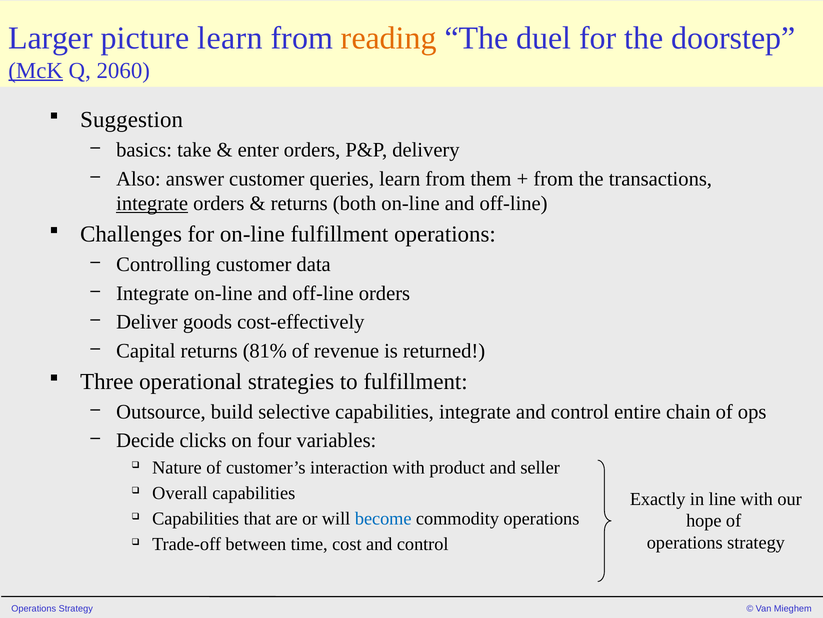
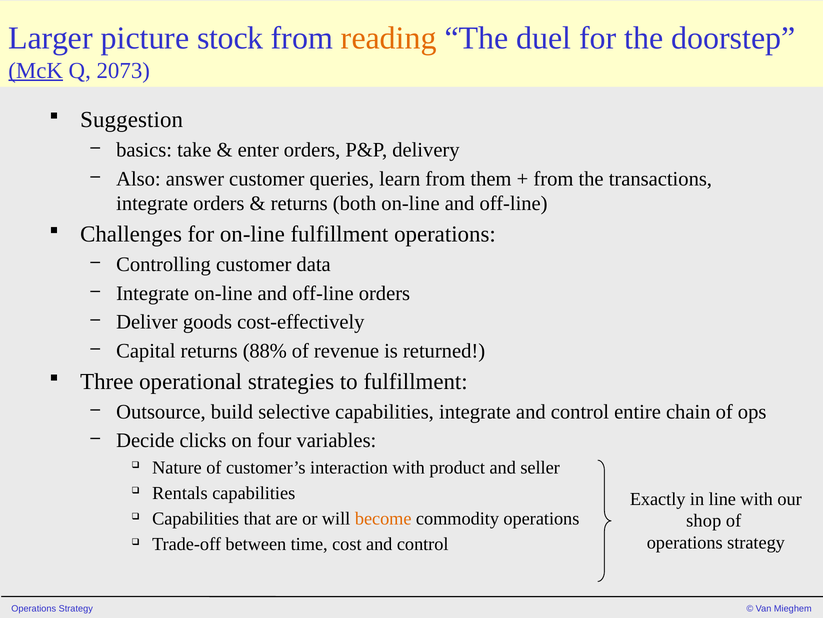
picture learn: learn -> stock
2060: 2060 -> 2073
integrate at (152, 203) underline: present -> none
81%: 81% -> 88%
Overall: Overall -> Rentals
hope: hope -> shop
become colour: blue -> orange
